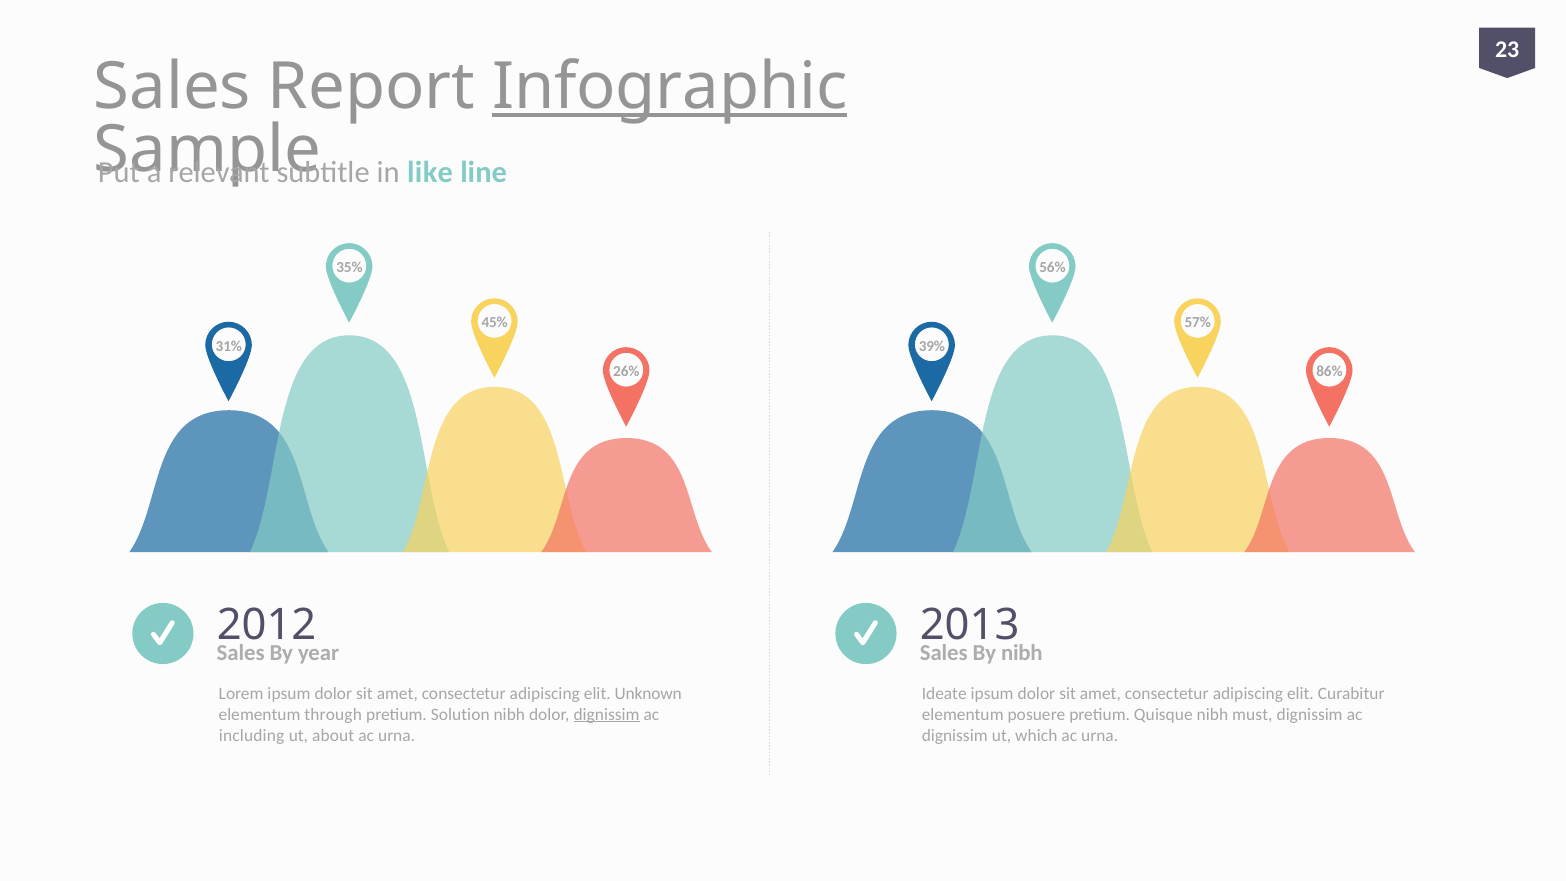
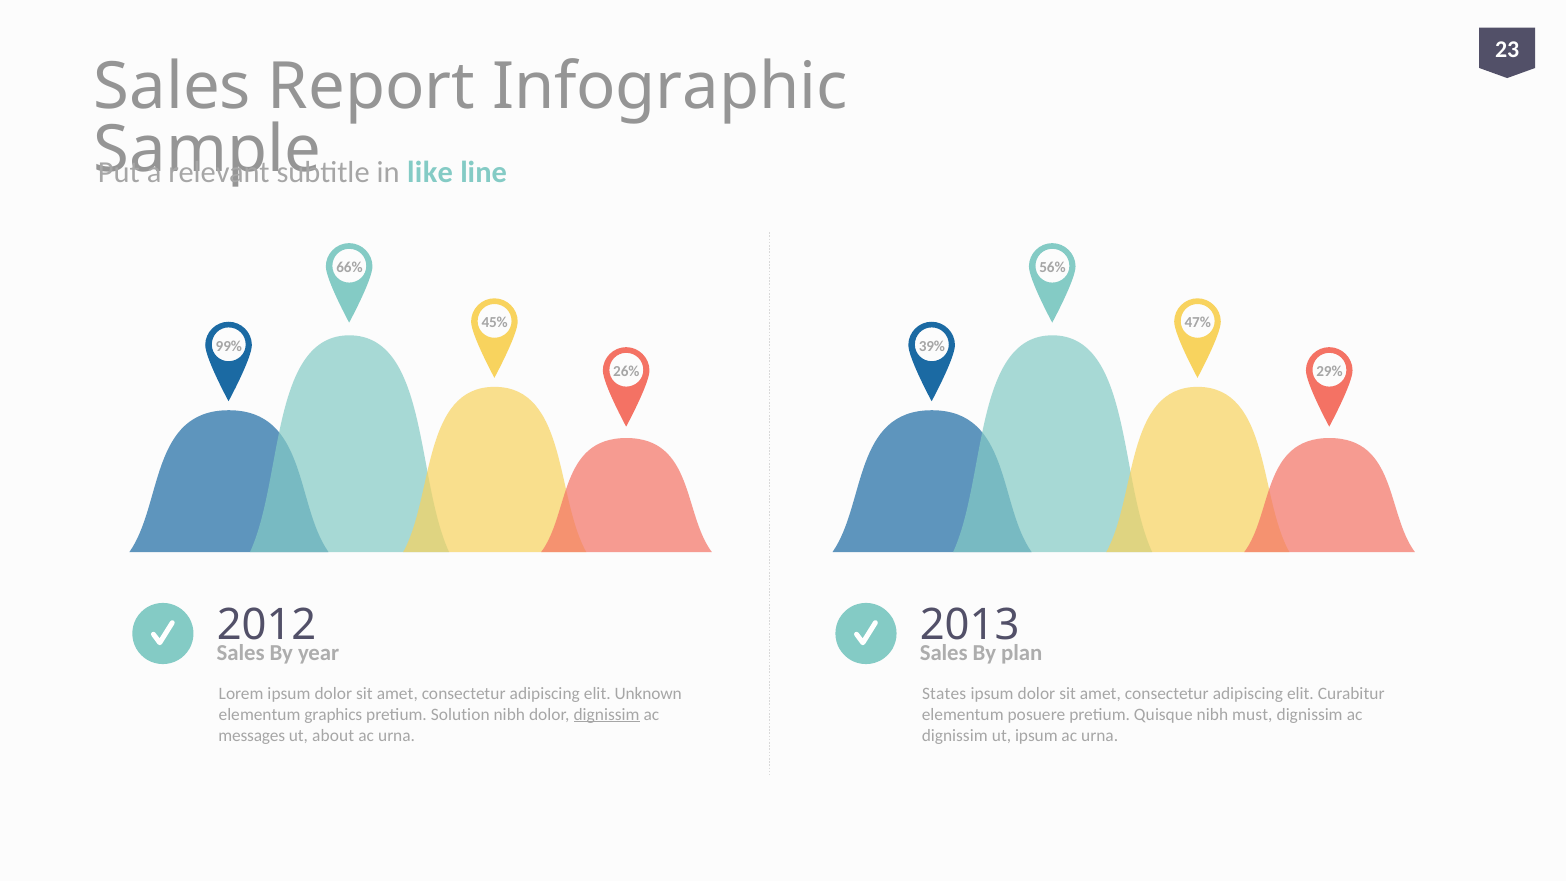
Infographic underline: present -> none
35%: 35% -> 66%
57%: 57% -> 47%
31%: 31% -> 99%
86%: 86% -> 29%
nibh at (1022, 653): nibh -> plan
Ideate: Ideate -> States
through: through -> graphics
including: including -> messages
ut which: which -> ipsum
